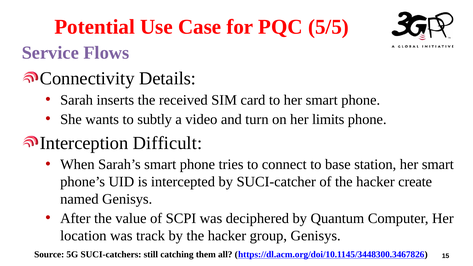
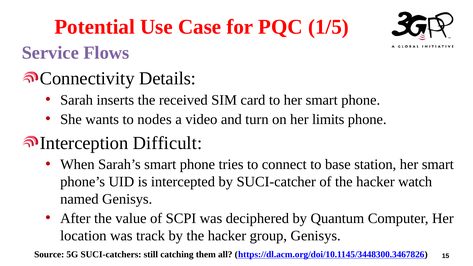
5/5: 5/5 -> 1/5
subtly: subtly -> nodes
create: create -> watch
